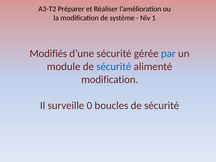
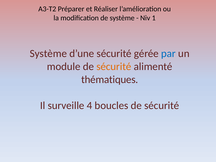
Modifiés at (48, 54): Modifiés -> Système
sécurité at (114, 67) colour: blue -> orange
modification at (110, 80): modification -> thématiques
0: 0 -> 4
